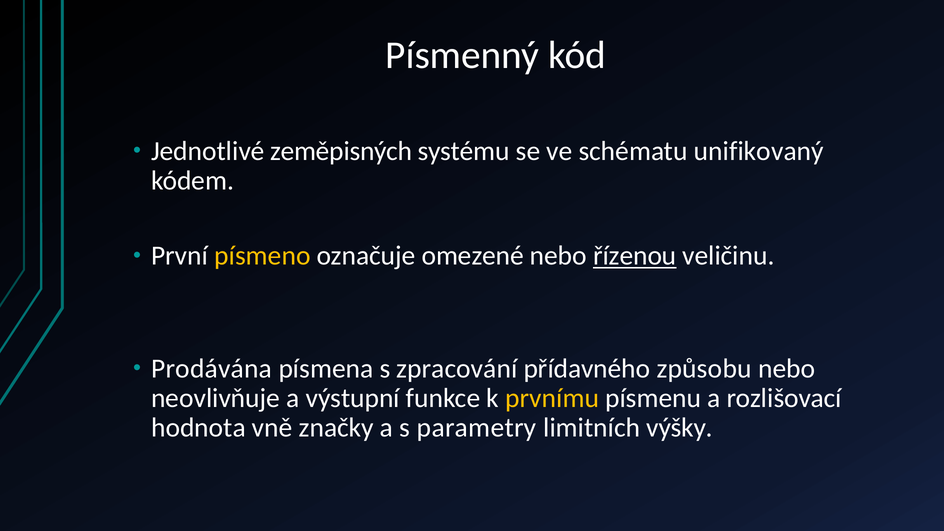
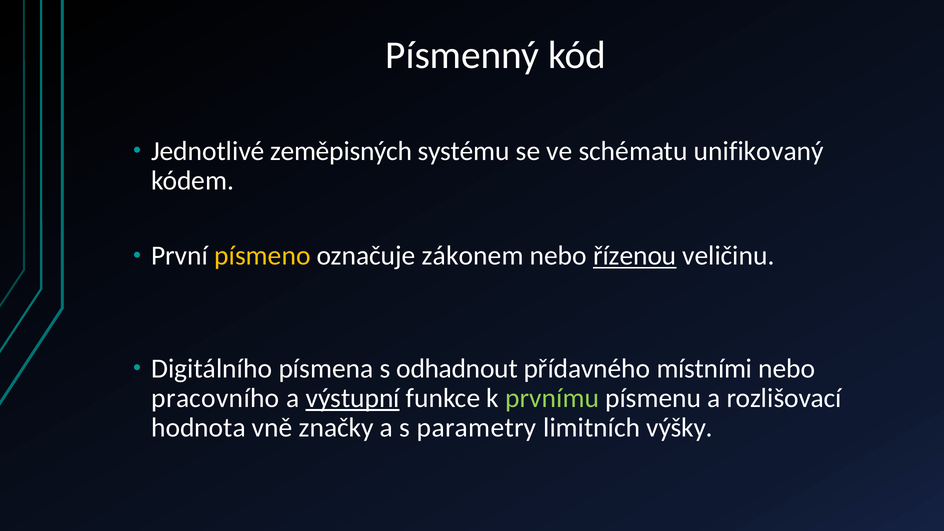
omezené: omezené -> zákonem
Prodávána: Prodávána -> Digitálního
zpracování: zpracování -> odhadnout
způsobu: způsobu -> místními
neovlivňuje: neovlivňuje -> pracovního
výstupní underline: none -> present
prvnímu colour: yellow -> light green
